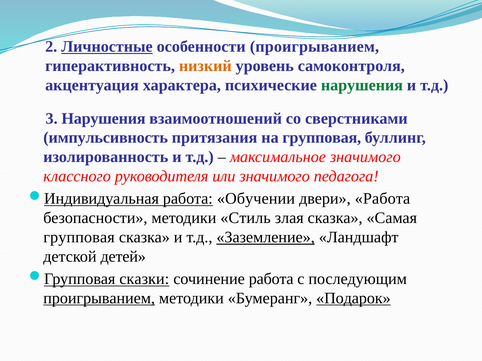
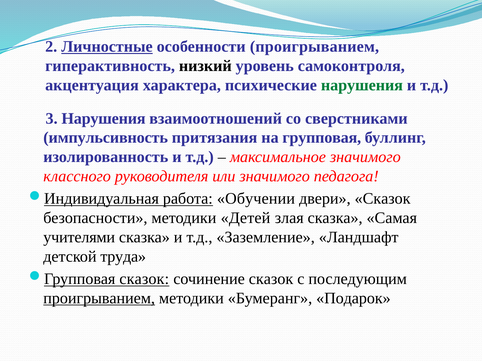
низкий colour: orange -> black
двери Работа: Работа -> Сказок
Стиль: Стиль -> Детей
групповая at (79, 237): групповая -> учителями
Заземление underline: present -> none
детей: детей -> труда
сказки at (144, 279): сказки -> сказок
сочинение работа: работа -> сказок
Подарок underline: present -> none
